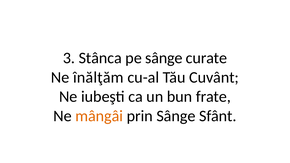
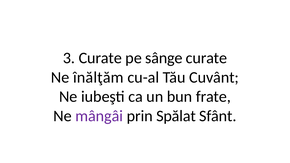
3 Stânca: Stânca -> Curate
mângâi colour: orange -> purple
prin Sânge: Sânge -> Spălat
